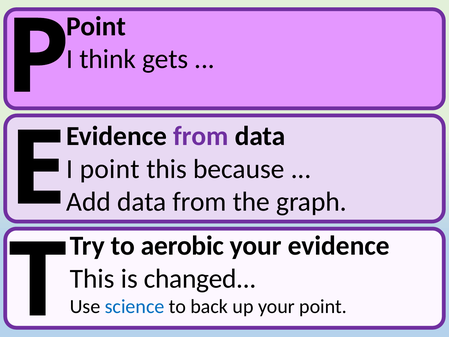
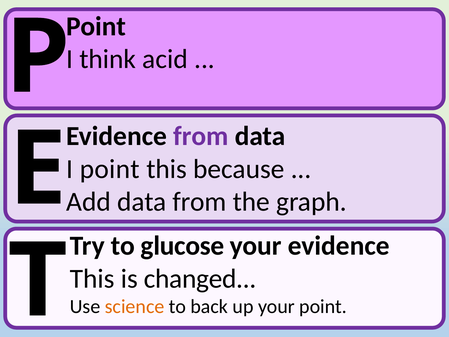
gets: gets -> acid
aerobic: aerobic -> glucose
science colour: blue -> orange
